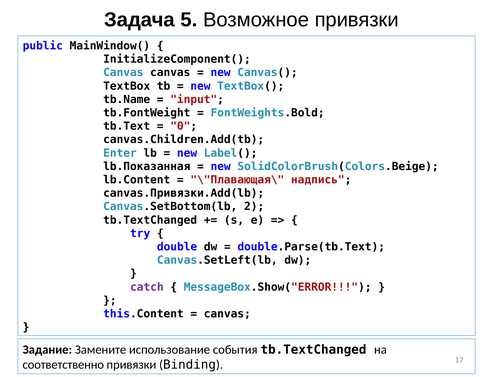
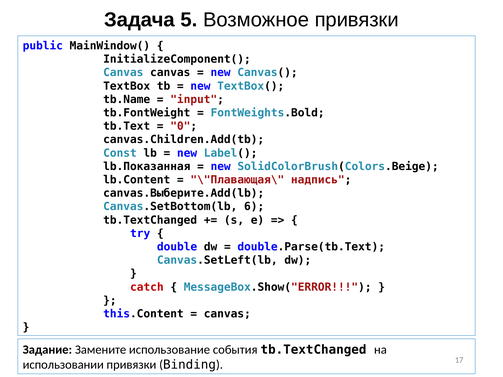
Enter: Enter -> Const
canvas.Привязки.Add(lb: canvas.Привязки.Add(lb -> canvas.Выберите.Add(lb
2: 2 -> 6
catch colour: purple -> red
соответственно: соответственно -> использовании
